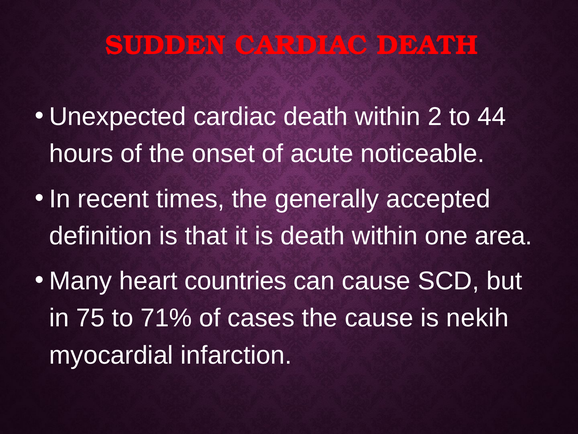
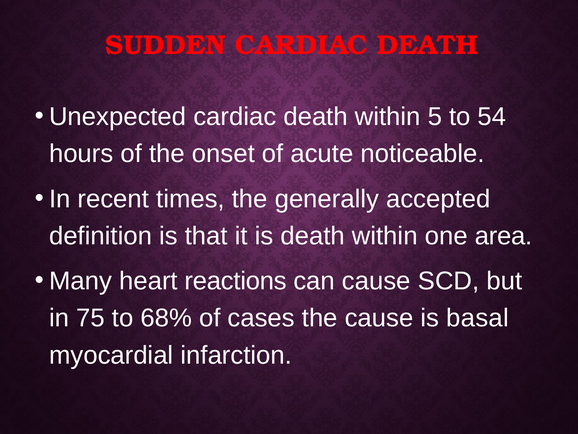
2: 2 -> 5
44: 44 -> 54
countries: countries -> reactions
71%: 71% -> 68%
nekih: nekih -> basal
